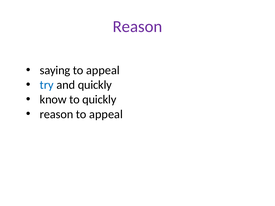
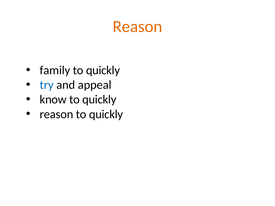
Reason at (137, 27) colour: purple -> orange
saying: saying -> family
appeal at (103, 70): appeal -> quickly
and quickly: quickly -> appeal
appeal at (106, 114): appeal -> quickly
